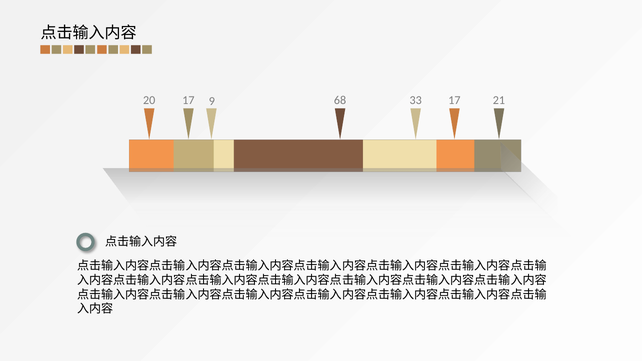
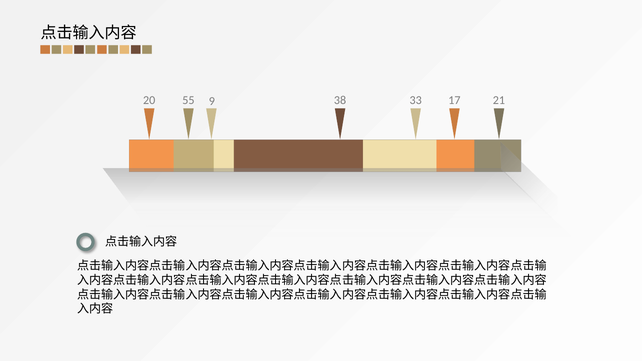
20 17: 17 -> 55
68: 68 -> 38
